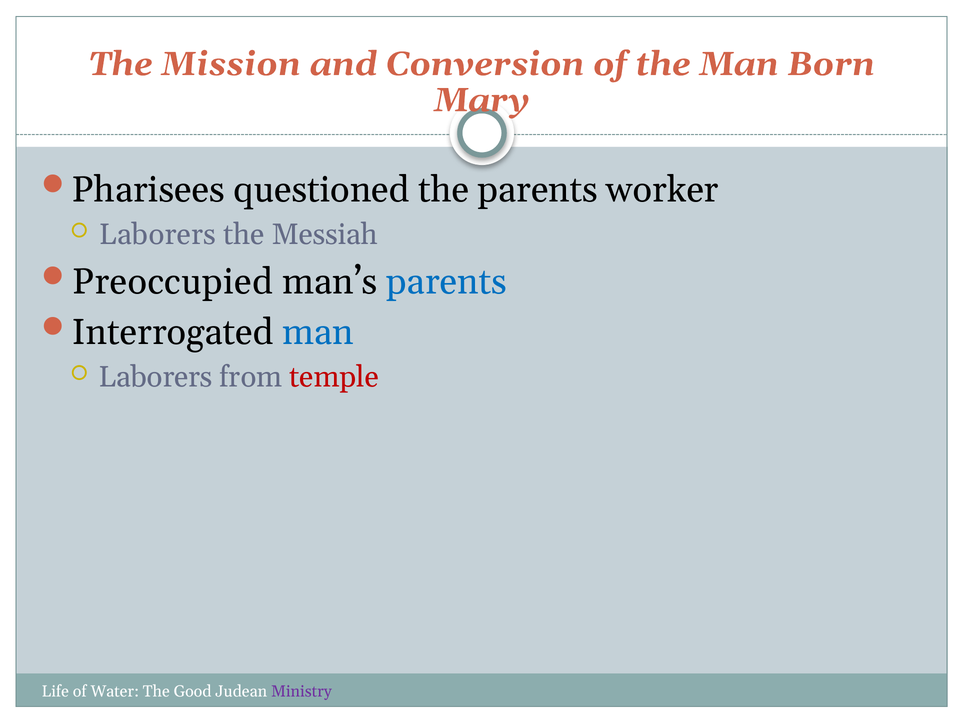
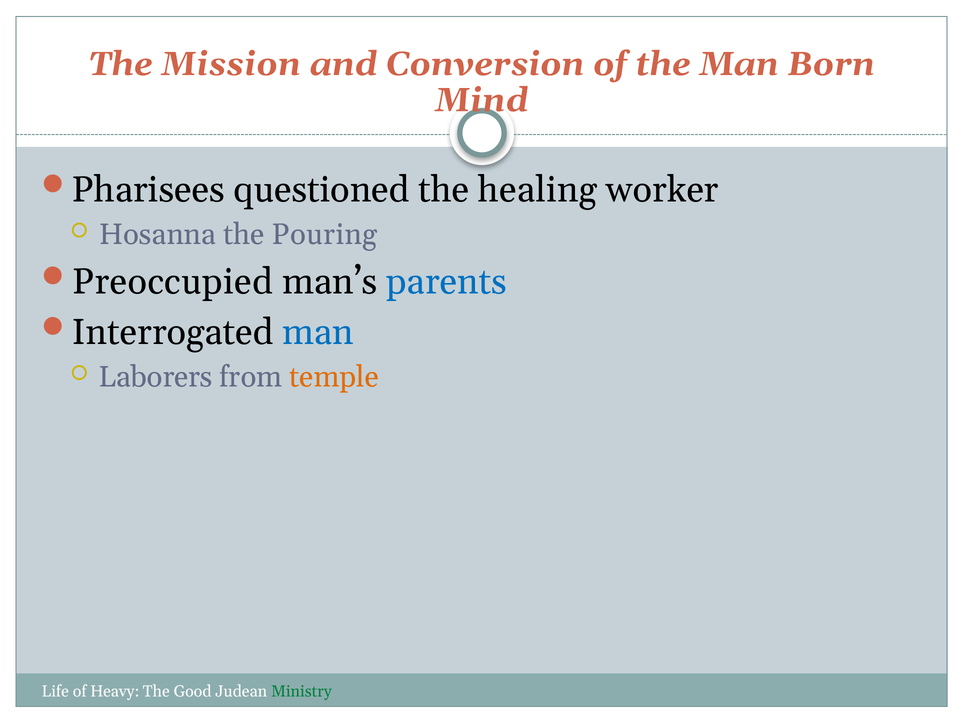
Mary: Mary -> Mind
the parents: parents -> healing
Laborers at (158, 235): Laborers -> Hosanna
Messiah: Messiah -> Pouring
temple colour: red -> orange
Water: Water -> Heavy
Ministry colour: purple -> green
